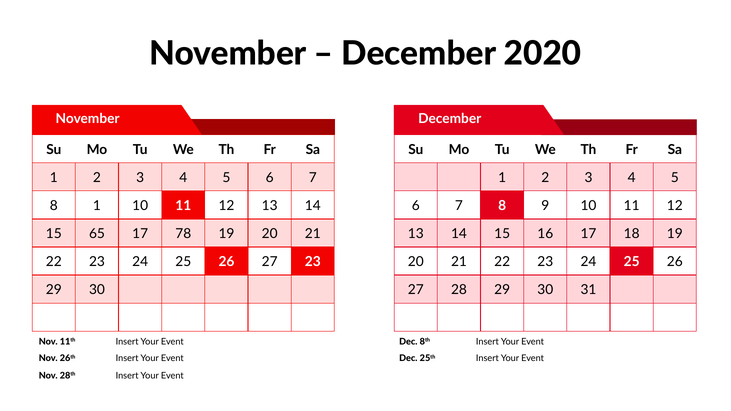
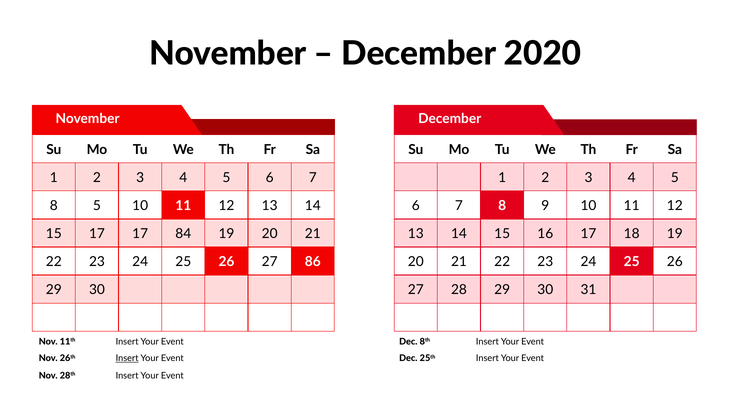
8 1: 1 -> 5
15 65: 65 -> 17
78: 78 -> 84
27 23: 23 -> 86
Insert at (127, 358) underline: none -> present
